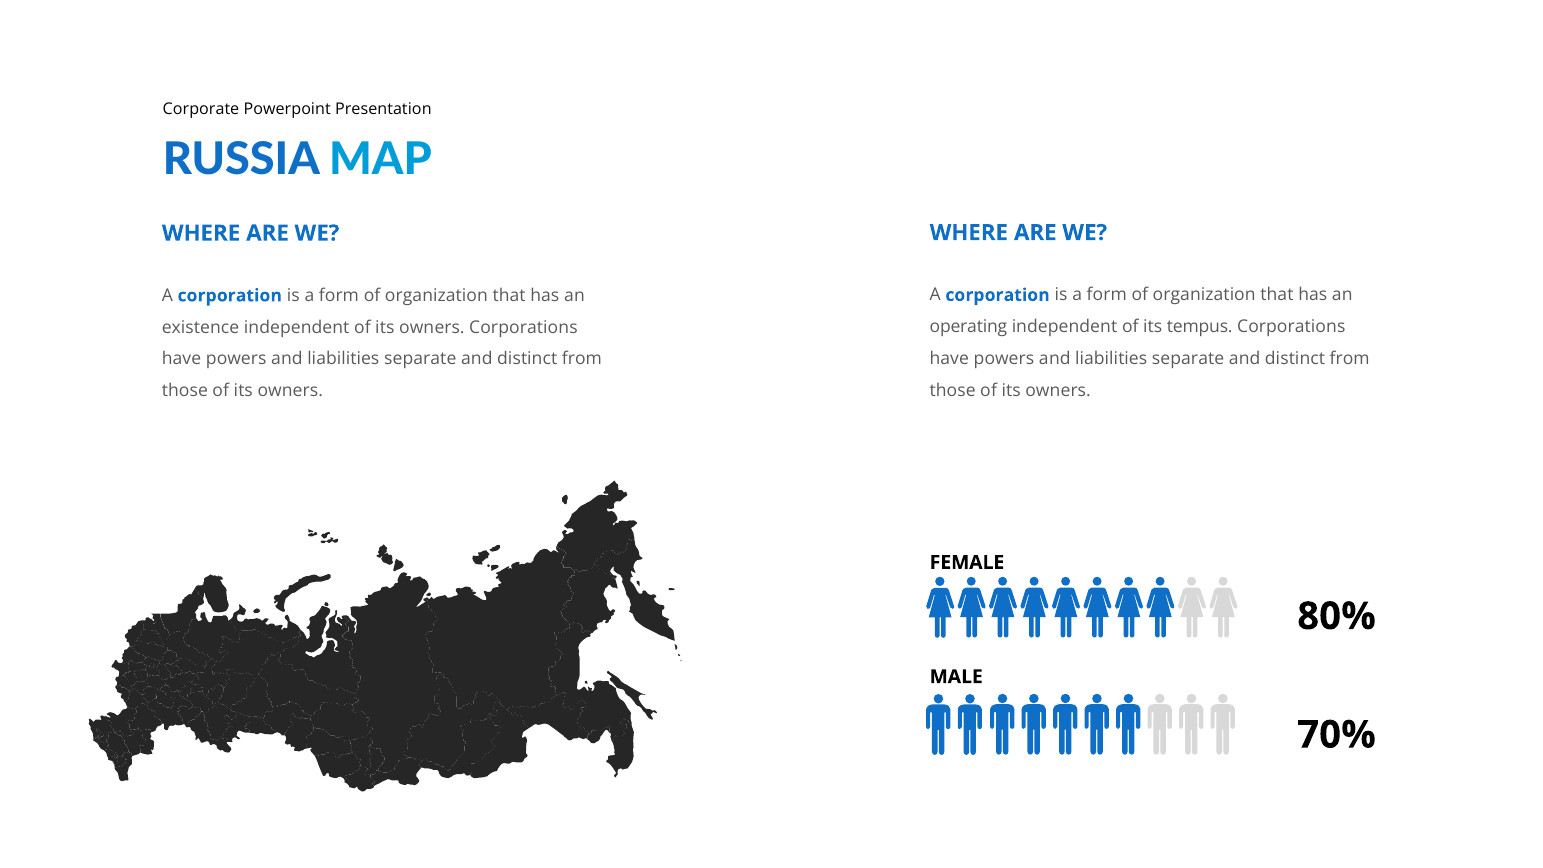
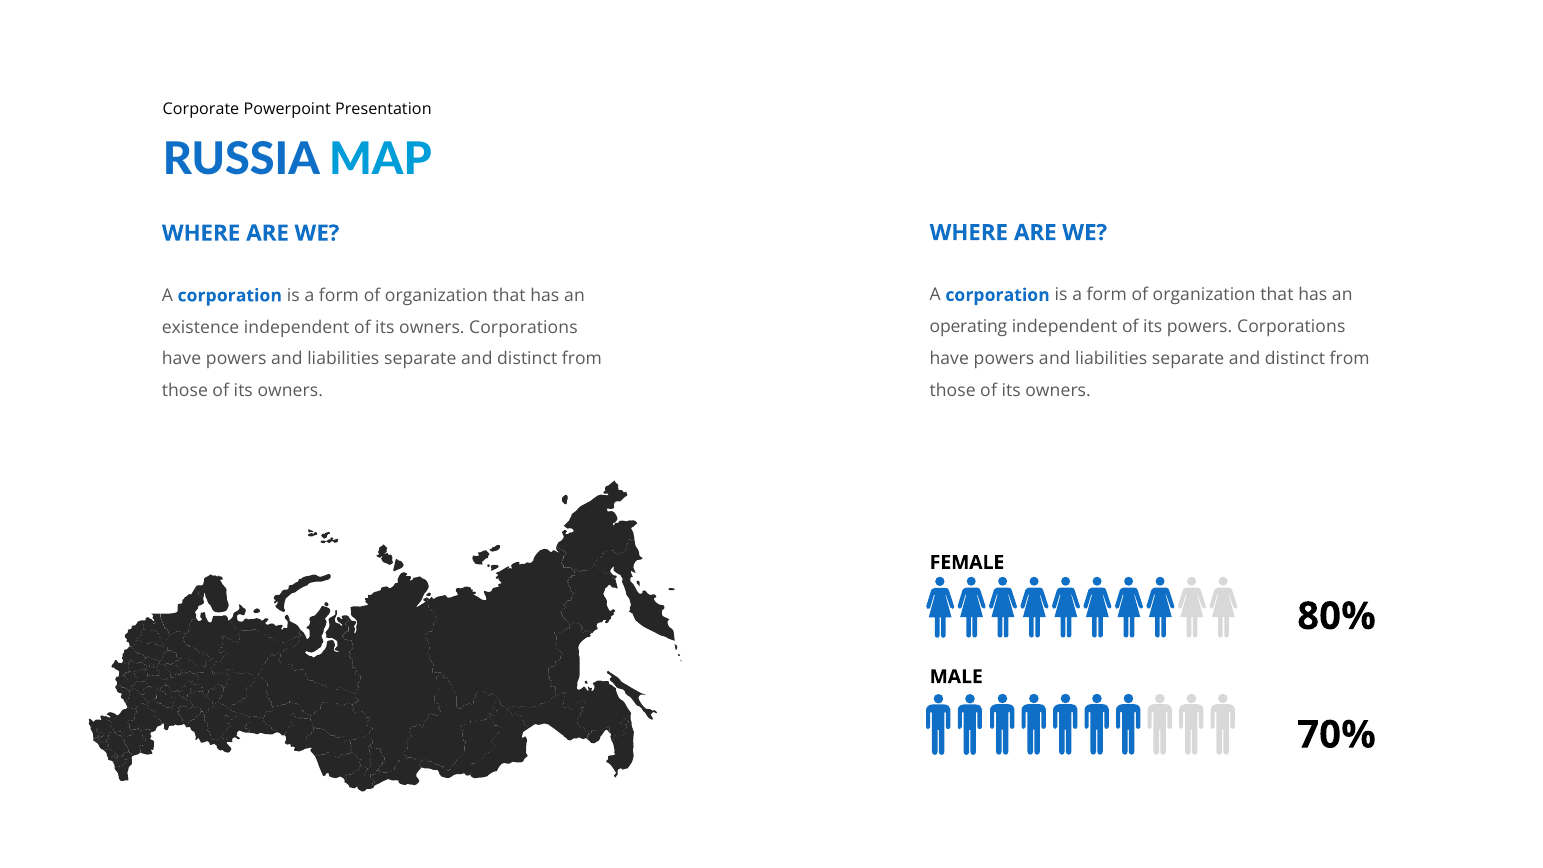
its tempus: tempus -> powers
